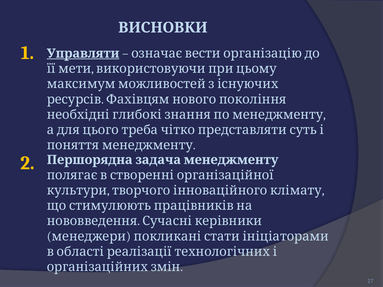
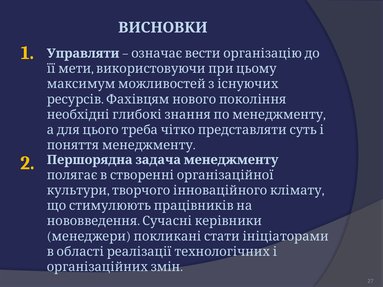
Управляти underline: present -> none
